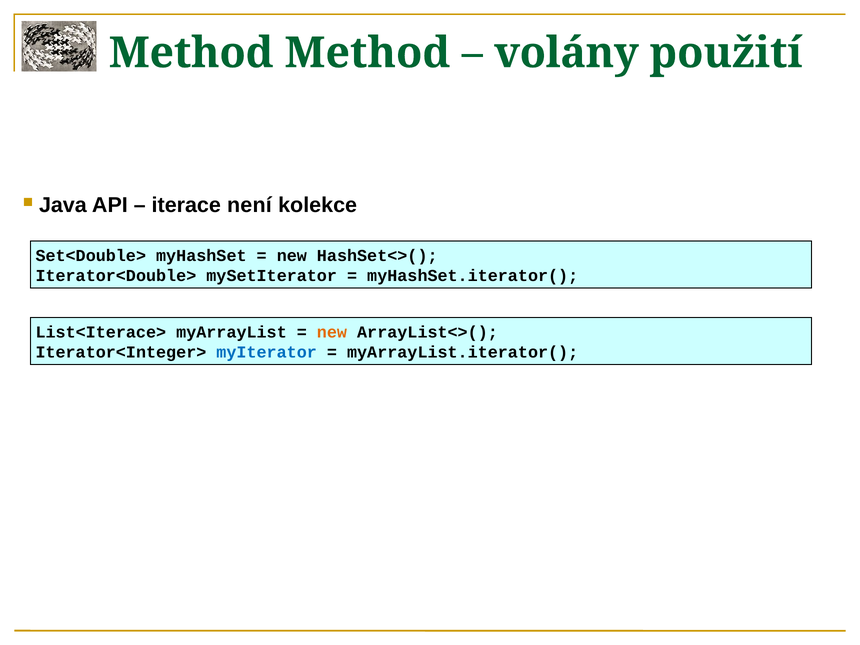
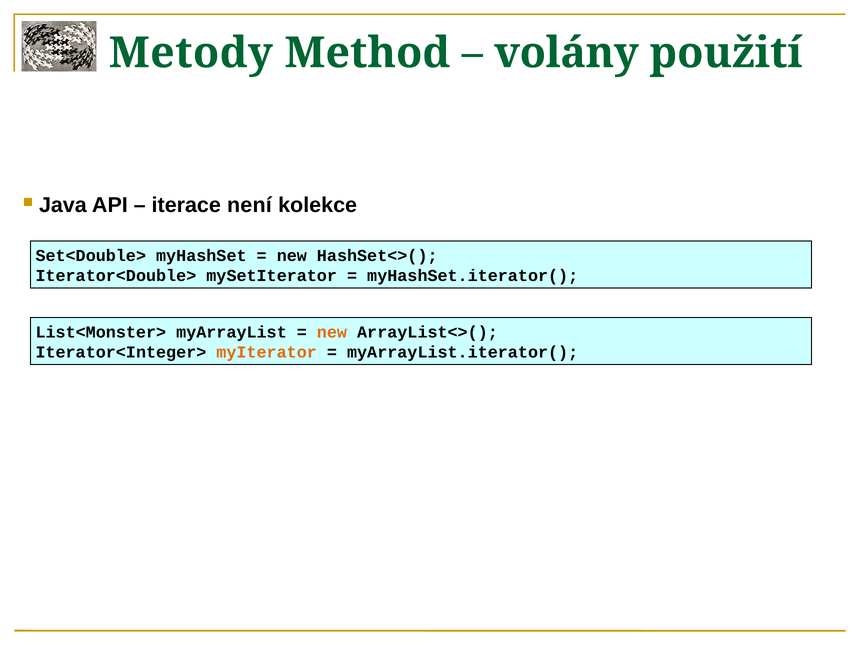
Method at (191, 53): Method -> Metody
List<Iterace>: List<Iterace> -> List<Monster>
myIterator colour: blue -> orange
